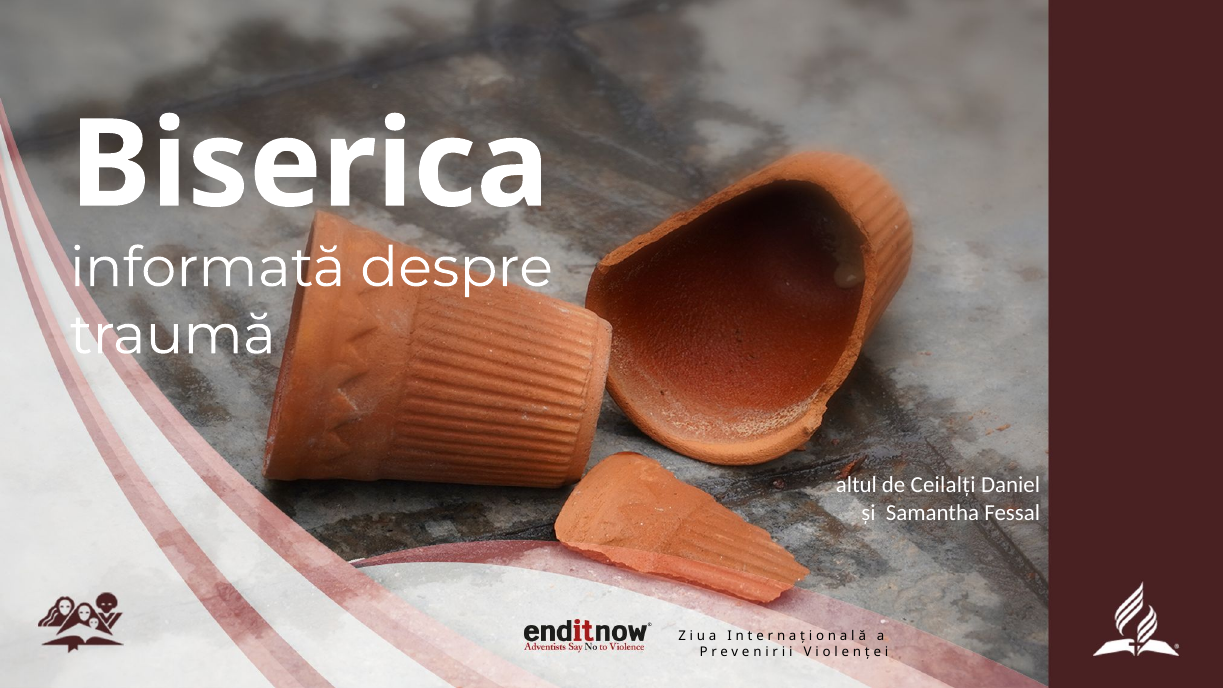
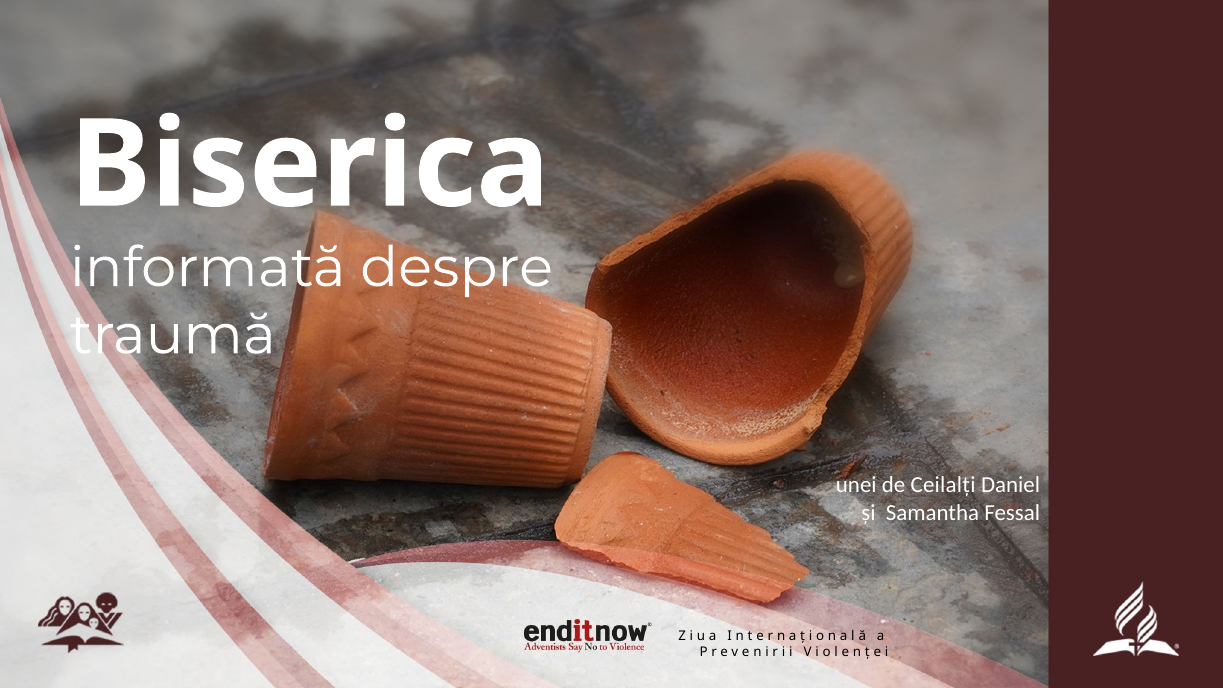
altul: altul -> unei
